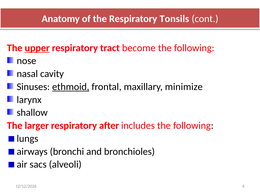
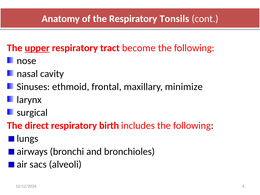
ethmoid underline: present -> none
shallow: shallow -> surgical
larger: larger -> direct
after: after -> birth
